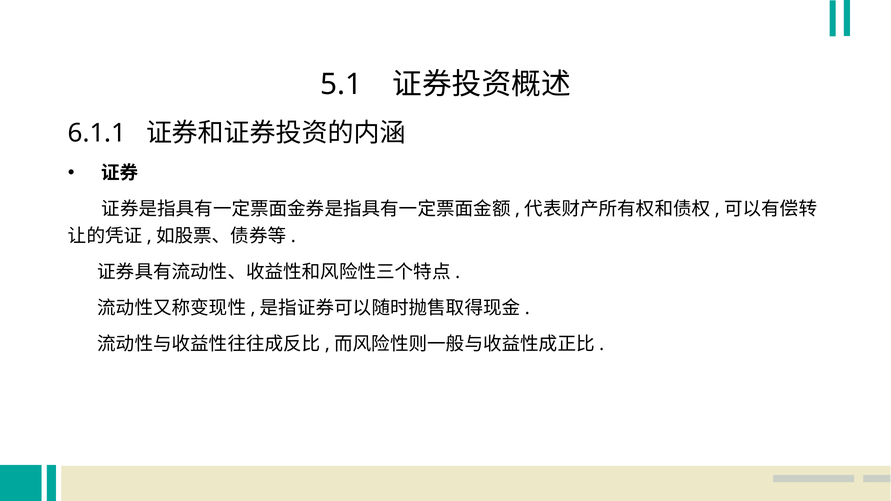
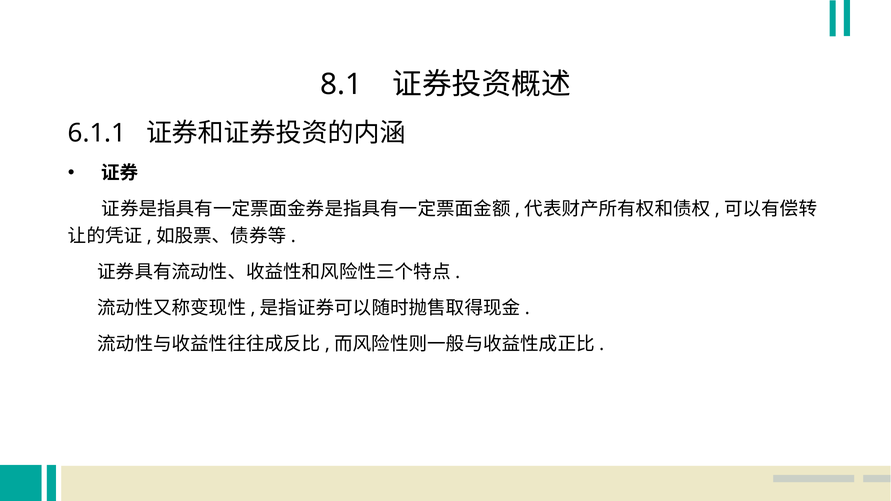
5.1: 5.1 -> 8.1
